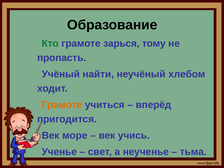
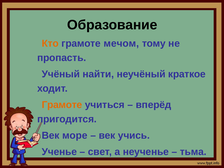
Кто colour: green -> orange
зарься: зарься -> мечом
хлебом: хлебом -> краткое
